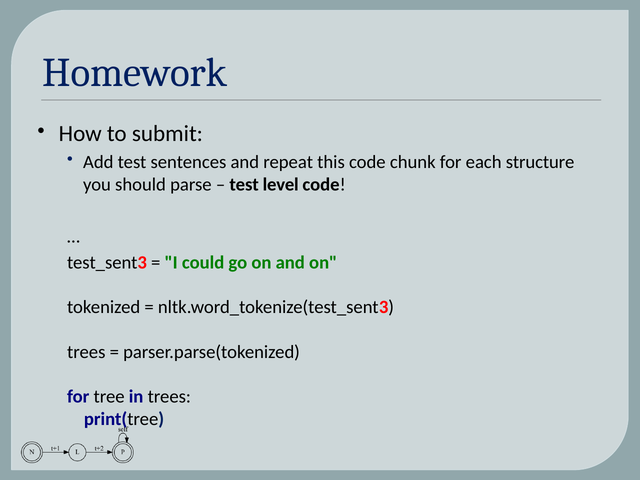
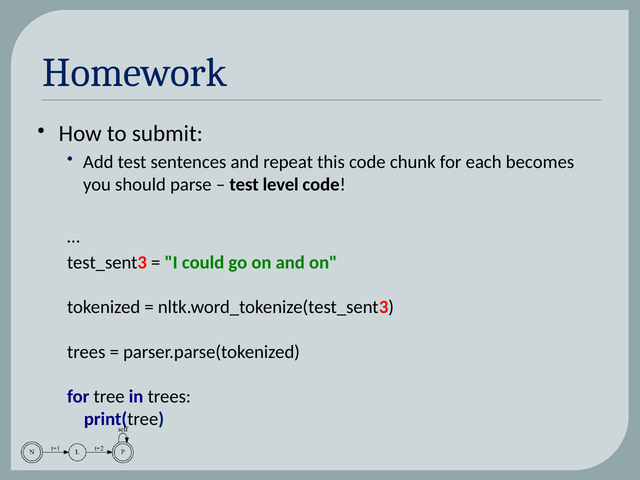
structure: structure -> becomes
